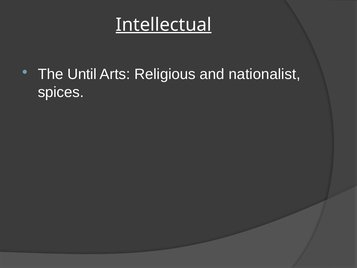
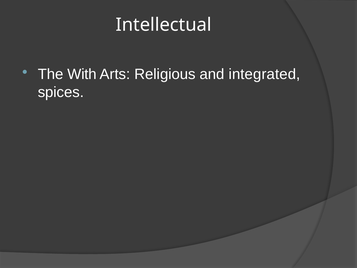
Intellectual underline: present -> none
Until: Until -> With
nationalist: nationalist -> integrated
